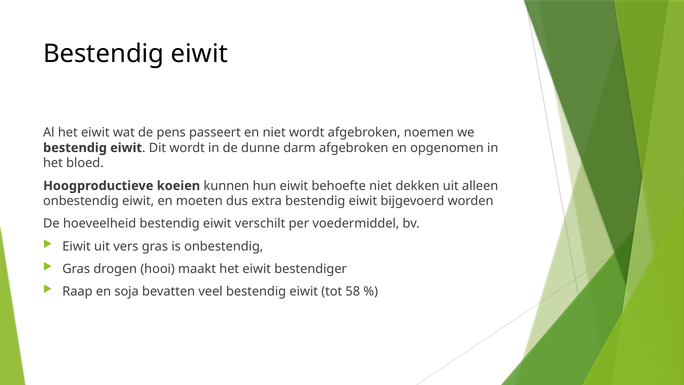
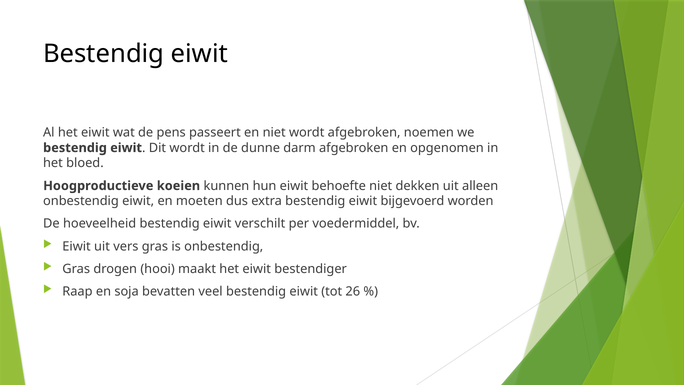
58: 58 -> 26
